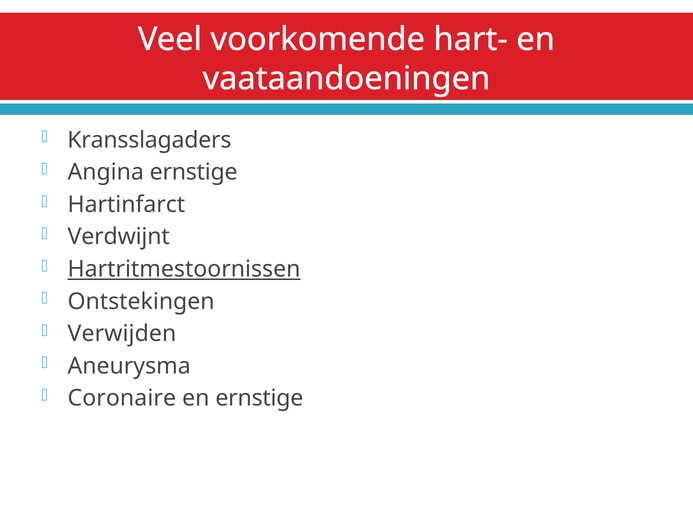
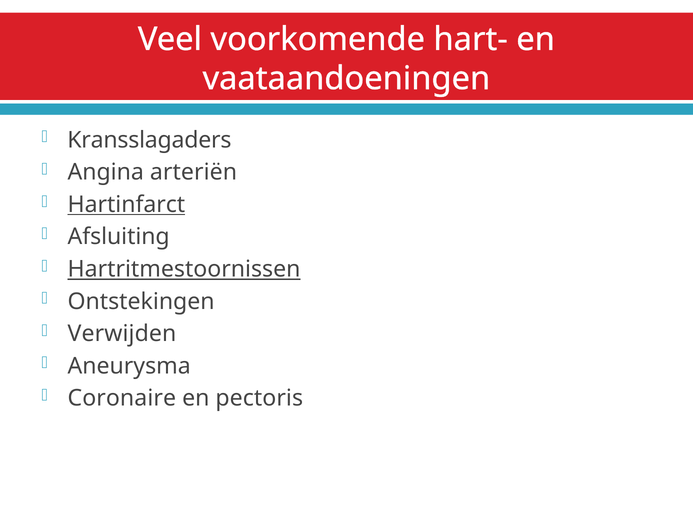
Angina ernstige: ernstige -> arteriën
Hartinfarct underline: none -> present
Verdwijnt: Verdwijnt -> Afsluiting
en ernstige: ernstige -> pectoris
